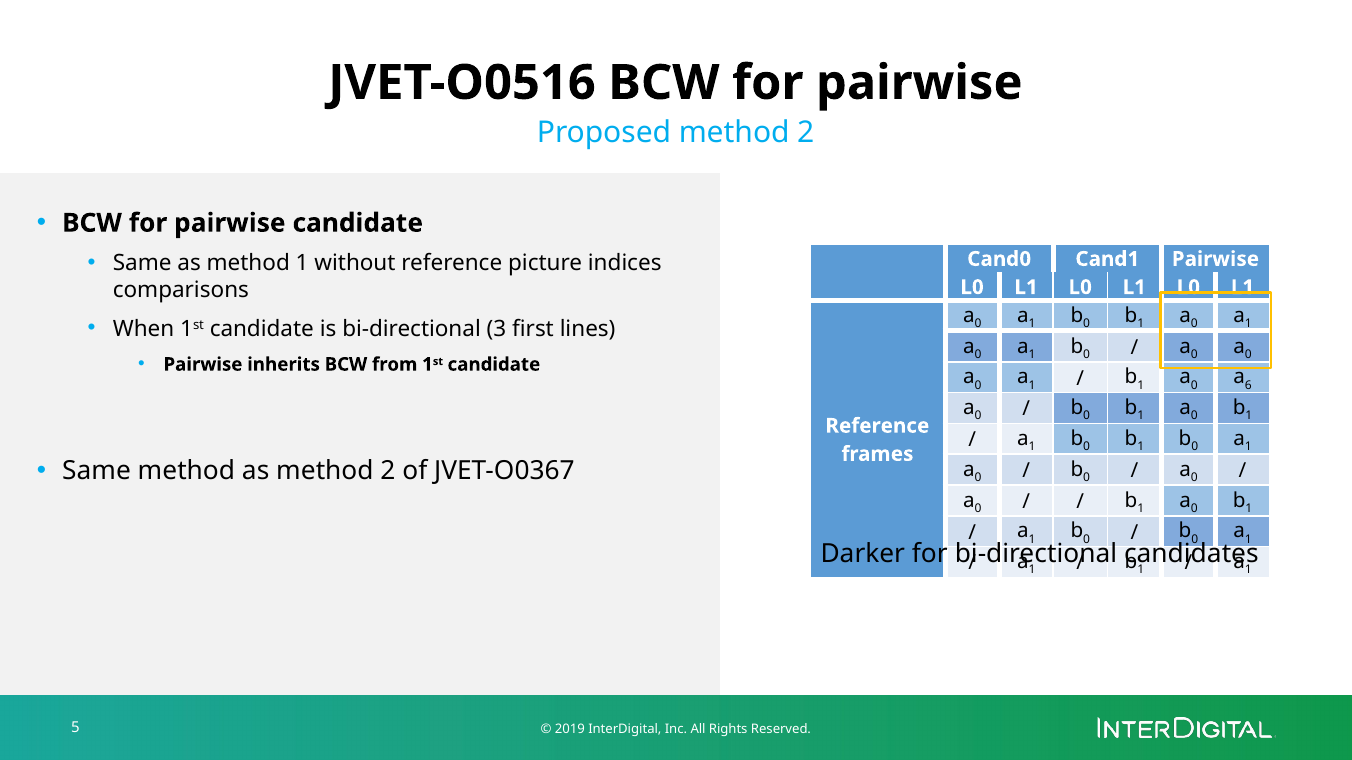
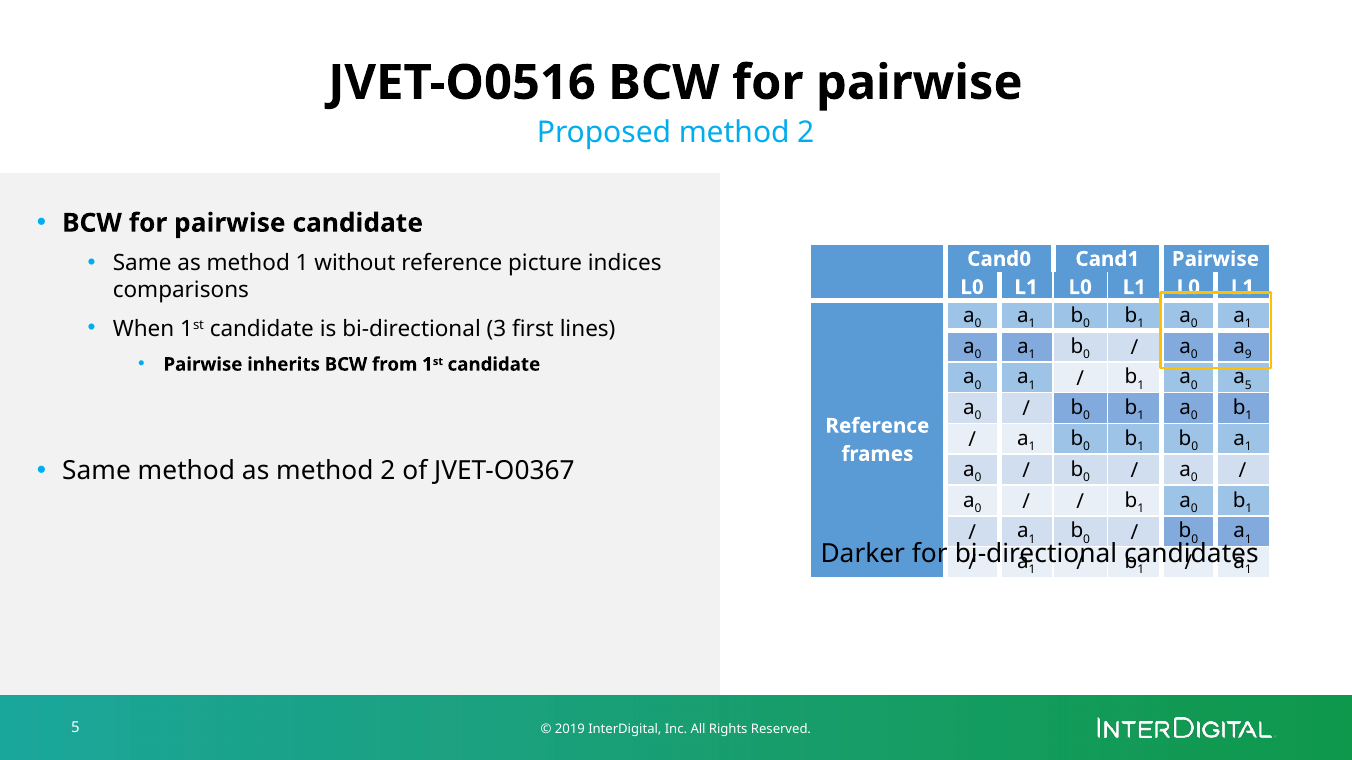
0 at (1248, 354): 0 -> 9
6 at (1248, 385): 6 -> 5
